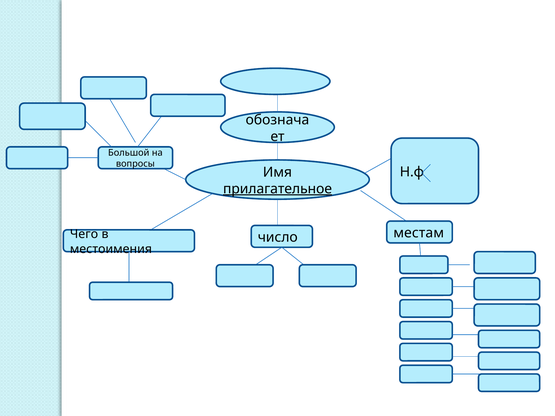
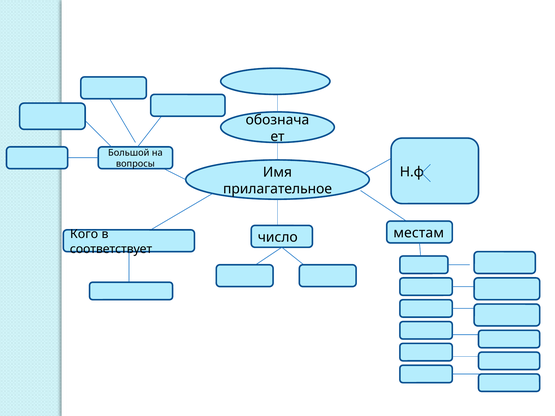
прилагательное underline: present -> none
Чего: Чего -> Кого
местоимения: местоимения -> соответствует
